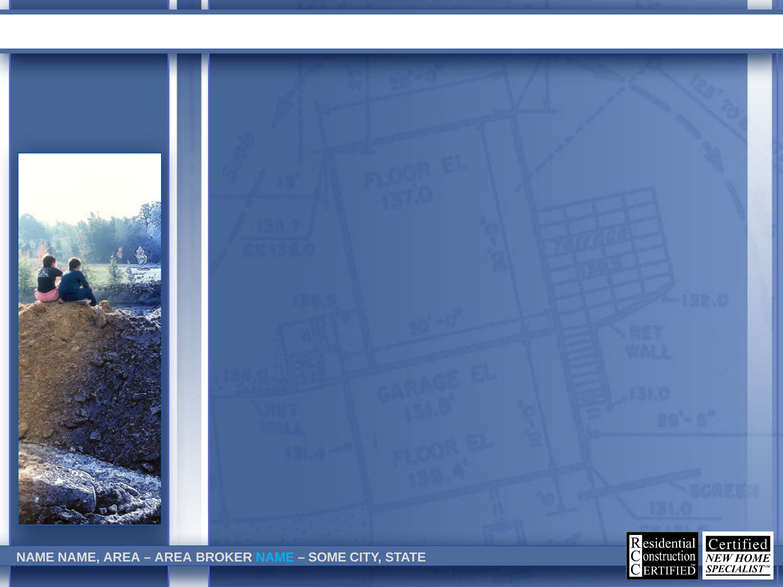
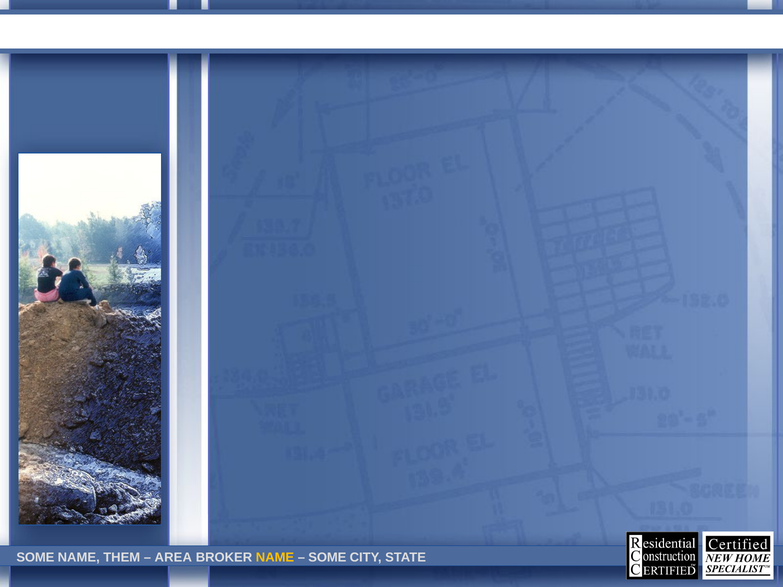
NAME at (35, 557): NAME -> SOME
NAME AREA: AREA -> THEM
NAME at (275, 557) colour: light blue -> yellow
